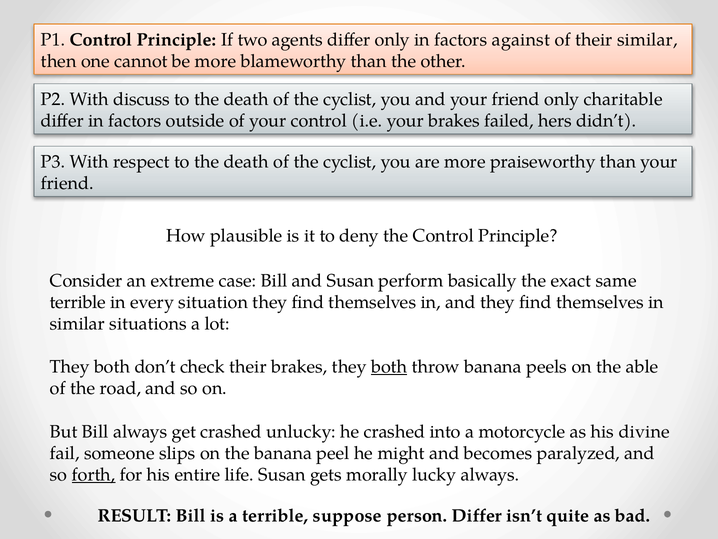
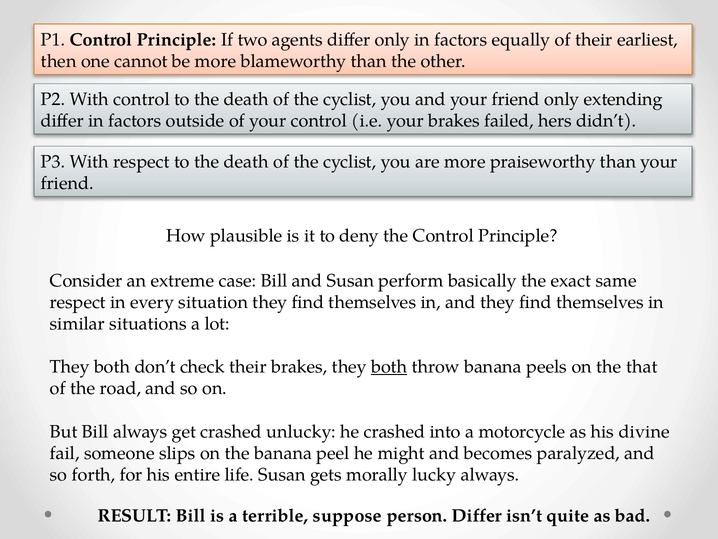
against: against -> equally
their similar: similar -> earliest
With discuss: discuss -> control
charitable: charitable -> extending
terrible at (78, 302): terrible -> respect
able: able -> that
forth underline: present -> none
